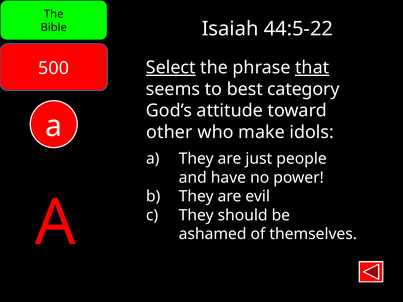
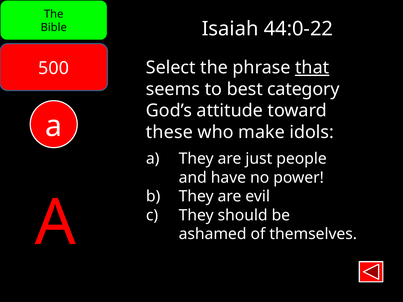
44:5-22: 44:5-22 -> 44:0-22
Select underline: present -> none
other: other -> these
